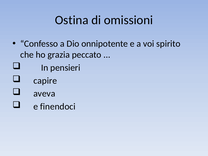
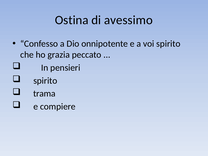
omissioni: omissioni -> avessimo
capire at (45, 81): capire -> spirito
aveva: aveva -> trama
finendoci: finendoci -> compiere
